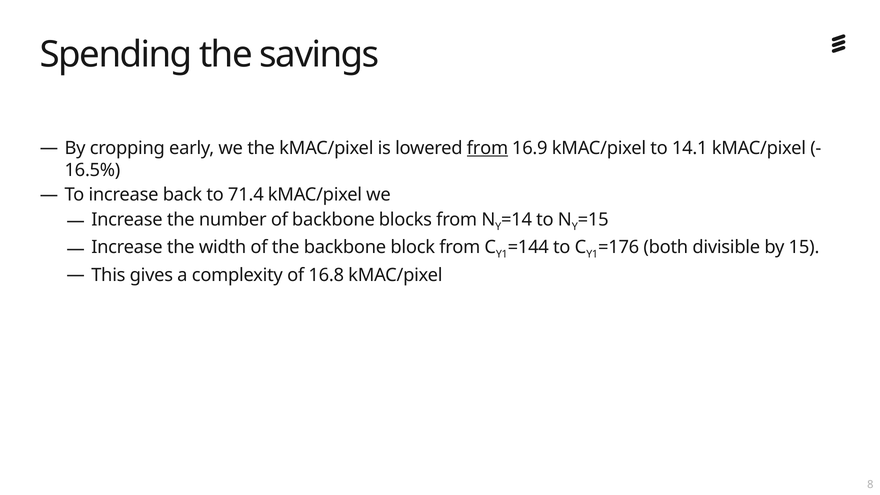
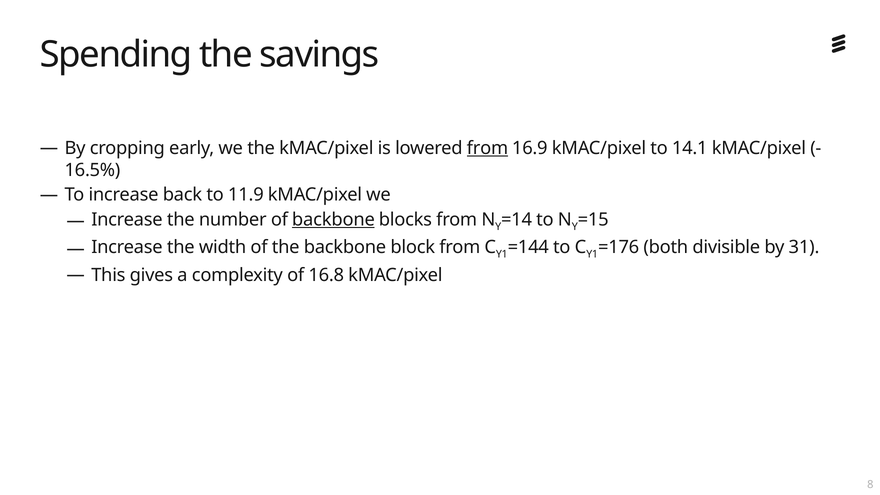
71.4: 71.4 -> 11.9
backbone at (333, 220) underline: none -> present
15: 15 -> 31
